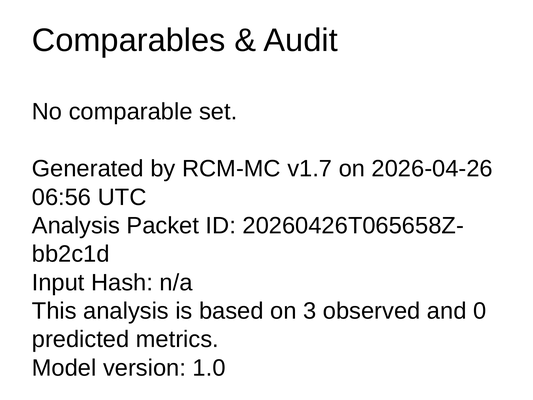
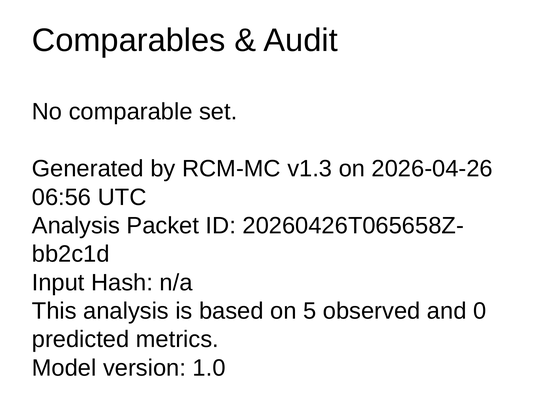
v1.7: v1.7 -> v1.3
3: 3 -> 5
